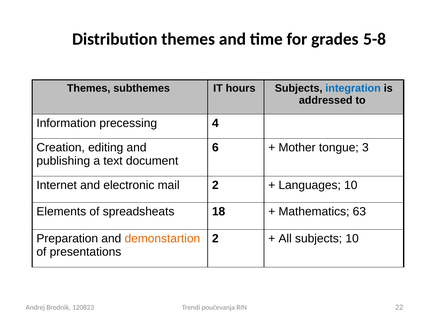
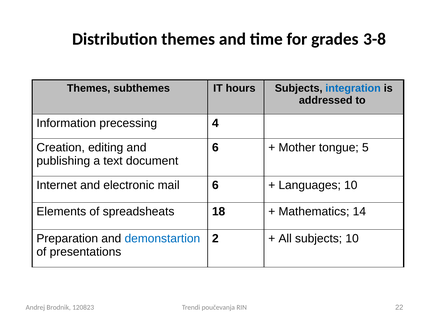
5-8: 5-8 -> 3-8
3: 3 -> 5
mail 2: 2 -> 6
63: 63 -> 14
demonstartion colour: orange -> blue
